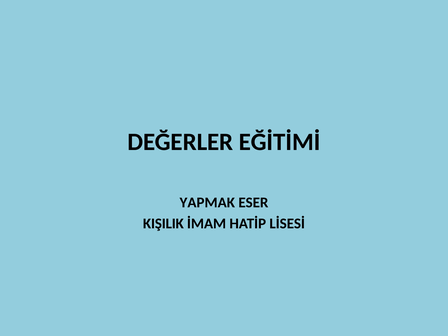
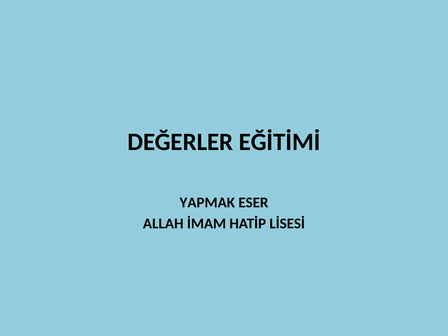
KIŞILIK: KIŞILIK -> ALLAH
